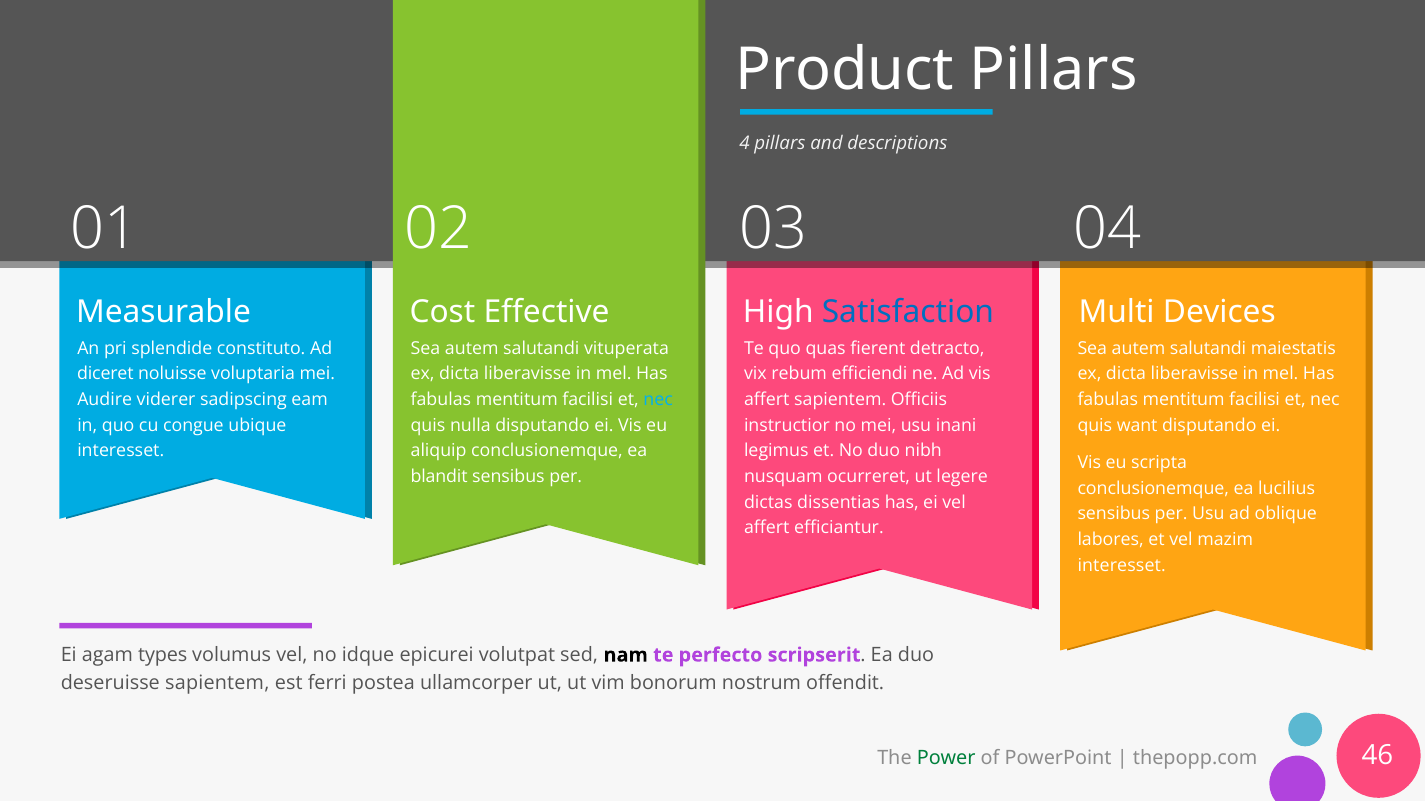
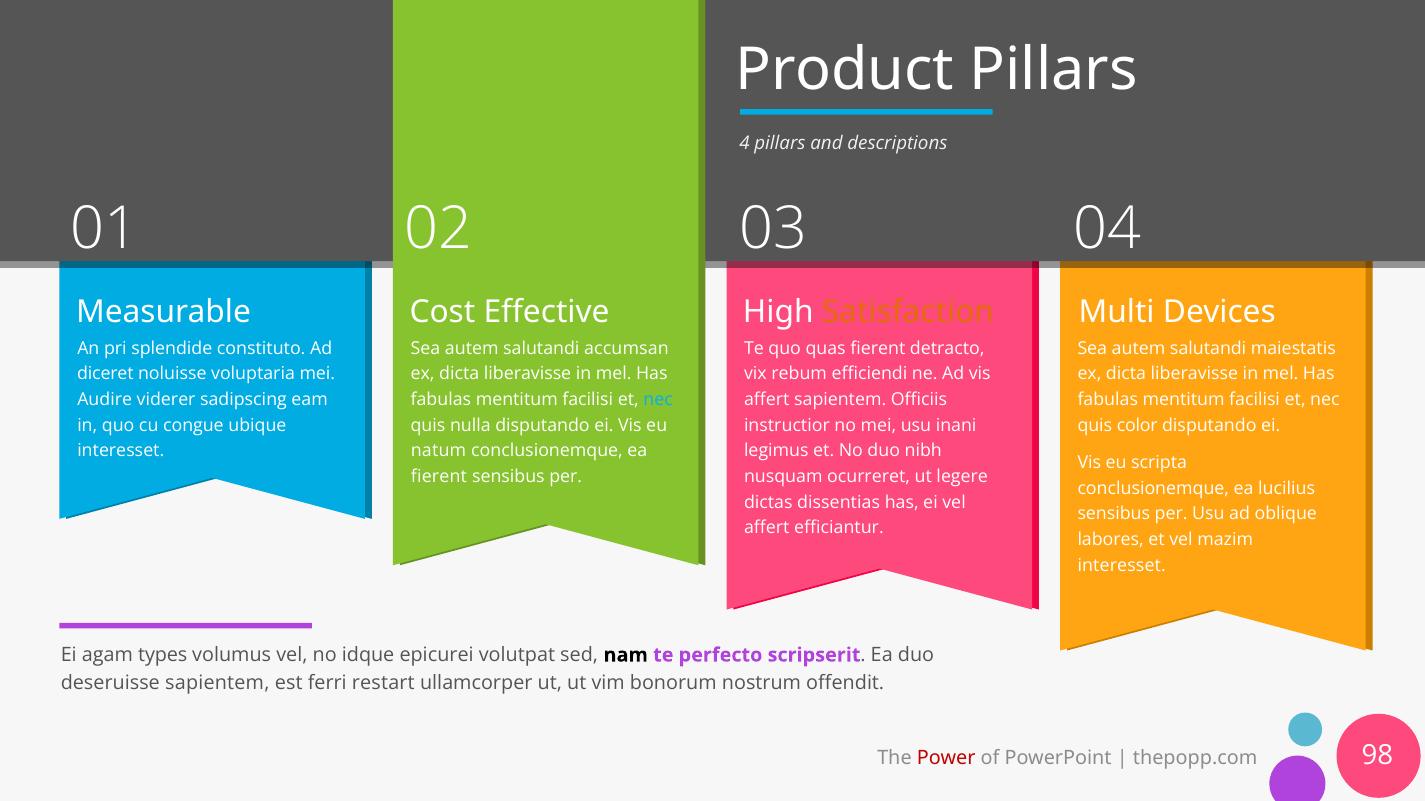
Satisfaction colour: blue -> orange
vituperata: vituperata -> accumsan
want: want -> color
aliquip: aliquip -> natum
blandit at (439, 477): blandit -> fierent
postea: postea -> restart
Power colour: green -> red
46: 46 -> 98
